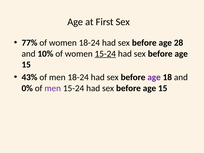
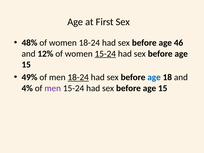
77%: 77% -> 48%
28: 28 -> 46
10%: 10% -> 12%
43%: 43% -> 49%
18-24 at (78, 77) underline: none -> present
age at (154, 77) colour: purple -> blue
0%: 0% -> 4%
